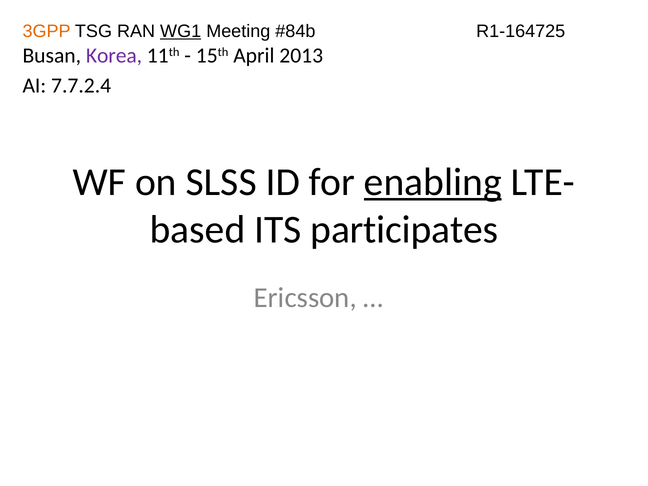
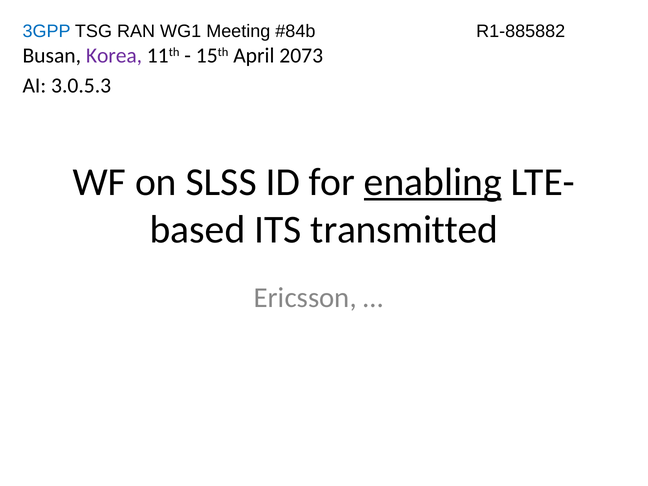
3GPP colour: orange -> blue
WG1 underline: present -> none
R1-164725: R1-164725 -> R1-885882
2013: 2013 -> 2073
7.7.2.4: 7.7.2.4 -> 3.0.5.3
participates: participates -> transmitted
